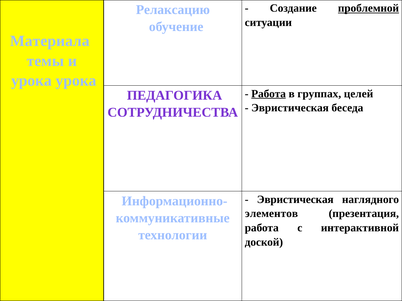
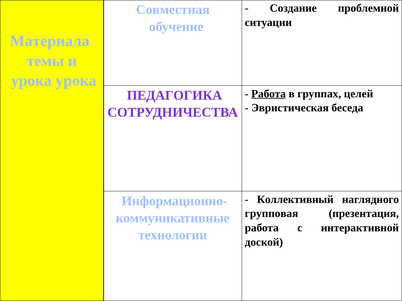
проблемной underline: present -> none
Релаксацию: Релаксацию -> Совместная
Эвристическая at (295, 200): Эвристическая -> Коллективный
элементов: элементов -> групповая
